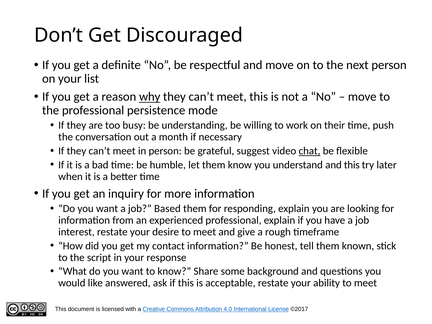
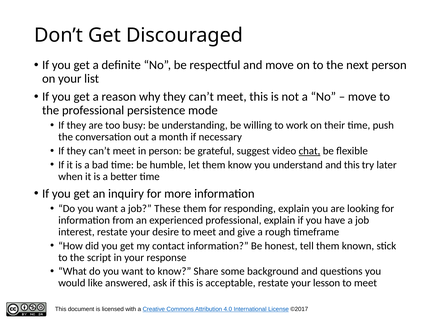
why underline: present -> none
Based: Based -> These
ability: ability -> lesson
